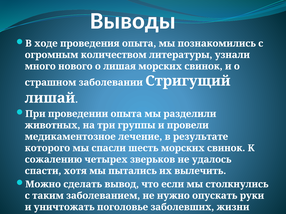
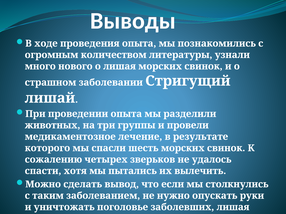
заболевших жизни: жизни -> лишая
